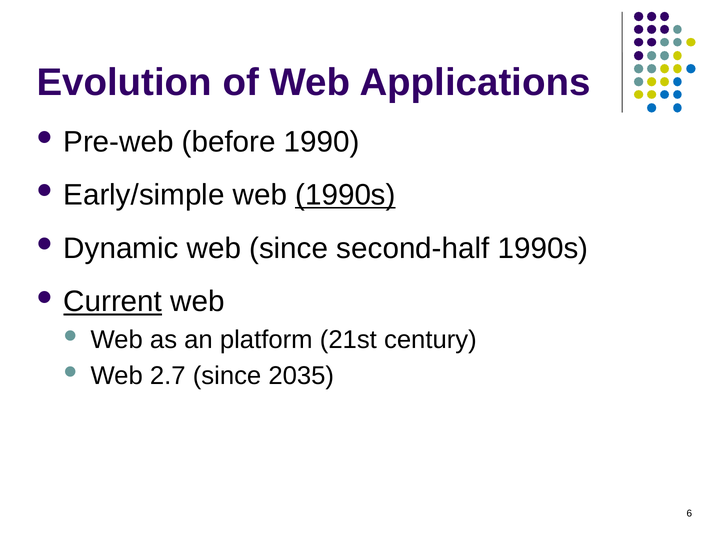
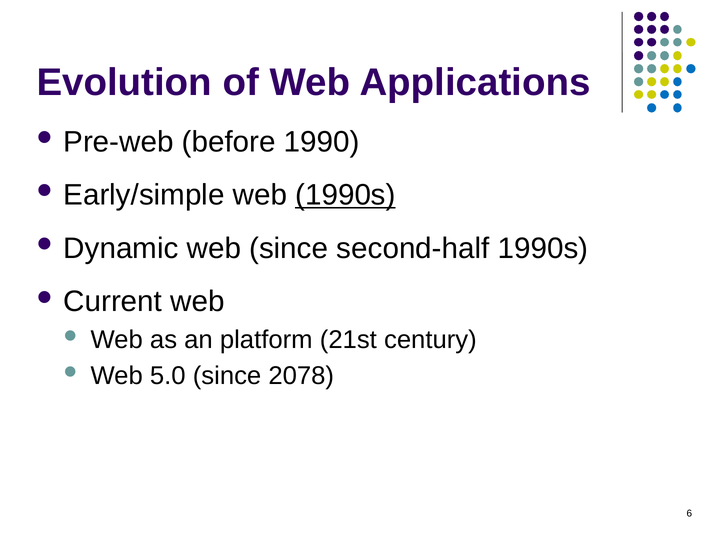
Current underline: present -> none
2.7: 2.7 -> 5.0
2035: 2035 -> 2078
